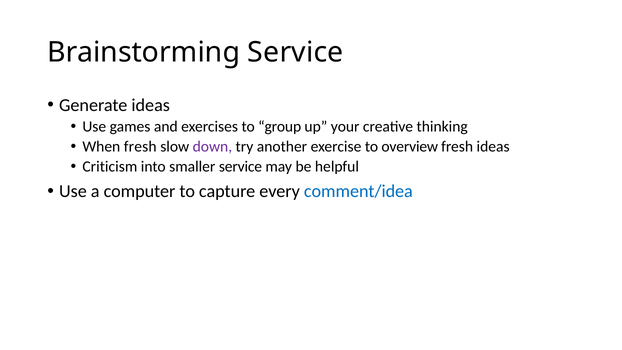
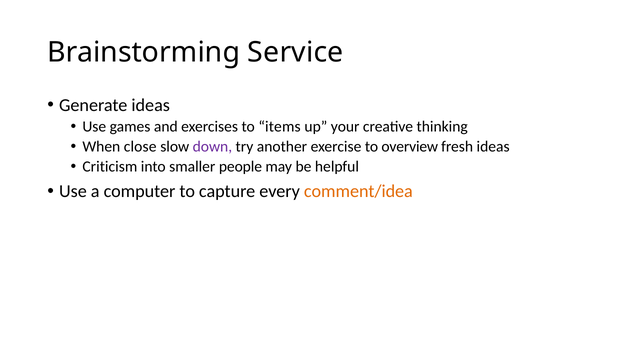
group: group -> items
When fresh: fresh -> close
smaller service: service -> people
comment/idea colour: blue -> orange
